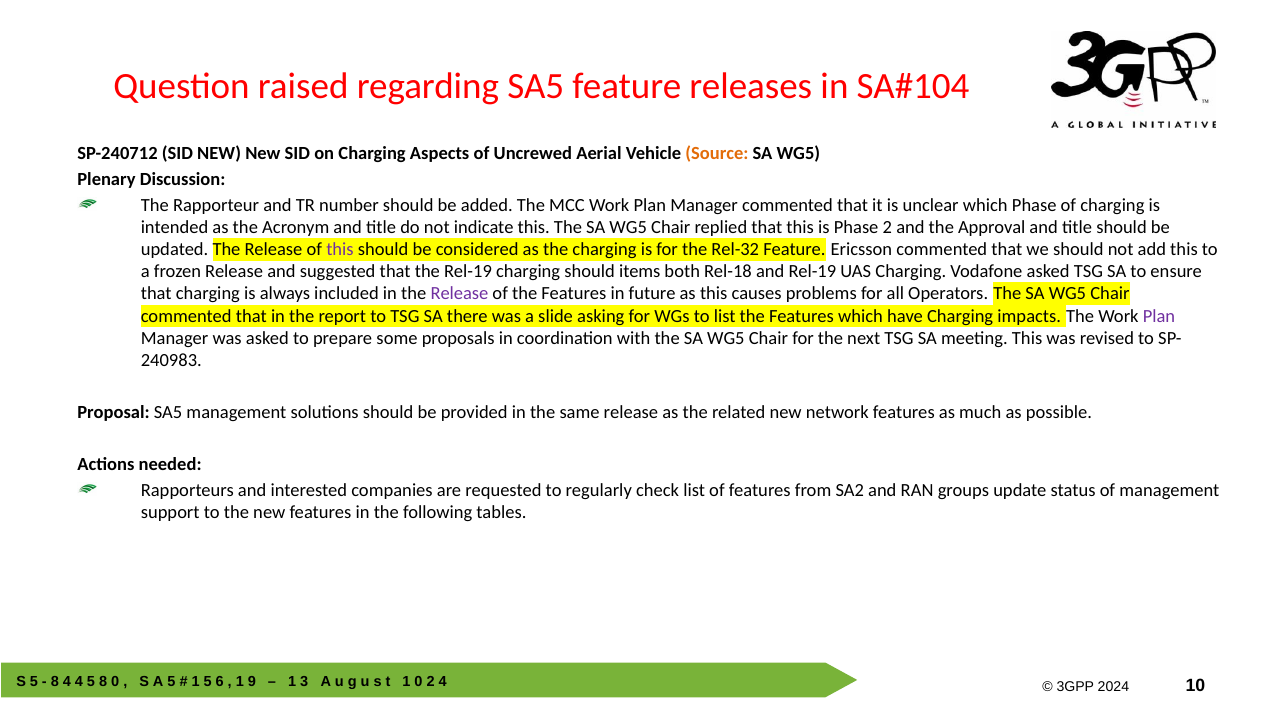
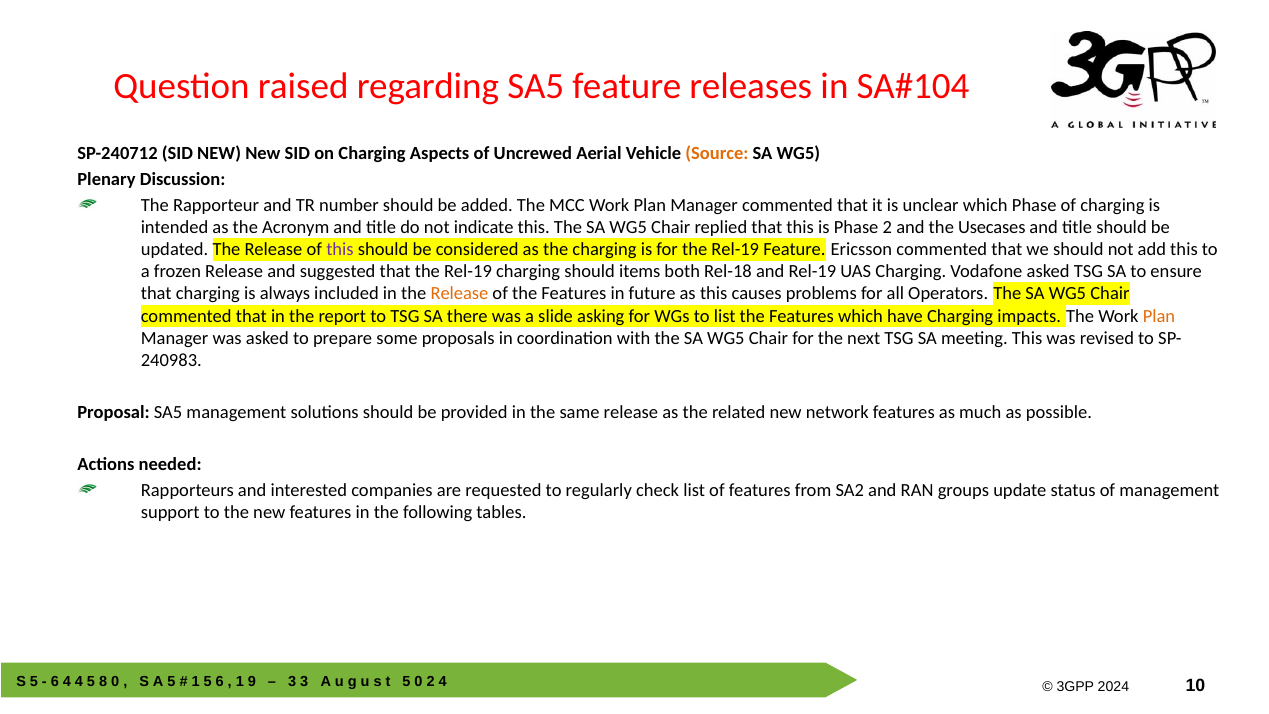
Approval: Approval -> Usecases
for the Rel-32: Rel-32 -> Rel-19
Release at (459, 294) colour: purple -> orange
Plan at (1159, 316) colour: purple -> orange
8 at (55, 682): 8 -> 6
1 at (292, 682): 1 -> 3
1 at (406, 682): 1 -> 5
